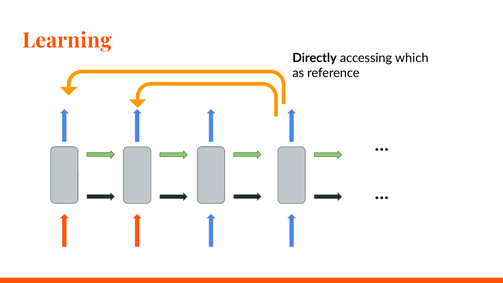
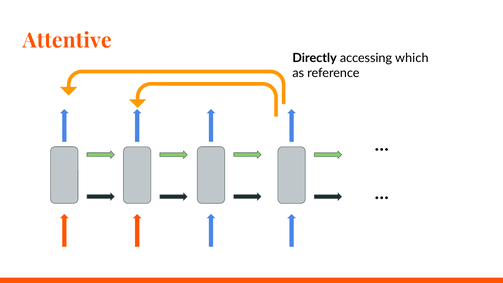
Learning: Learning -> Attentive
